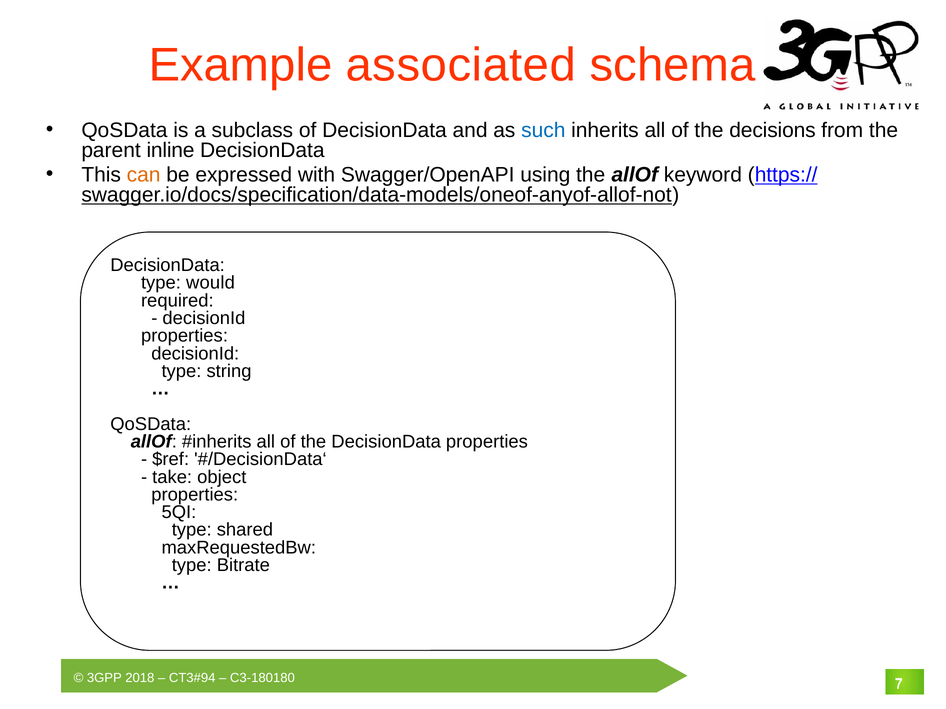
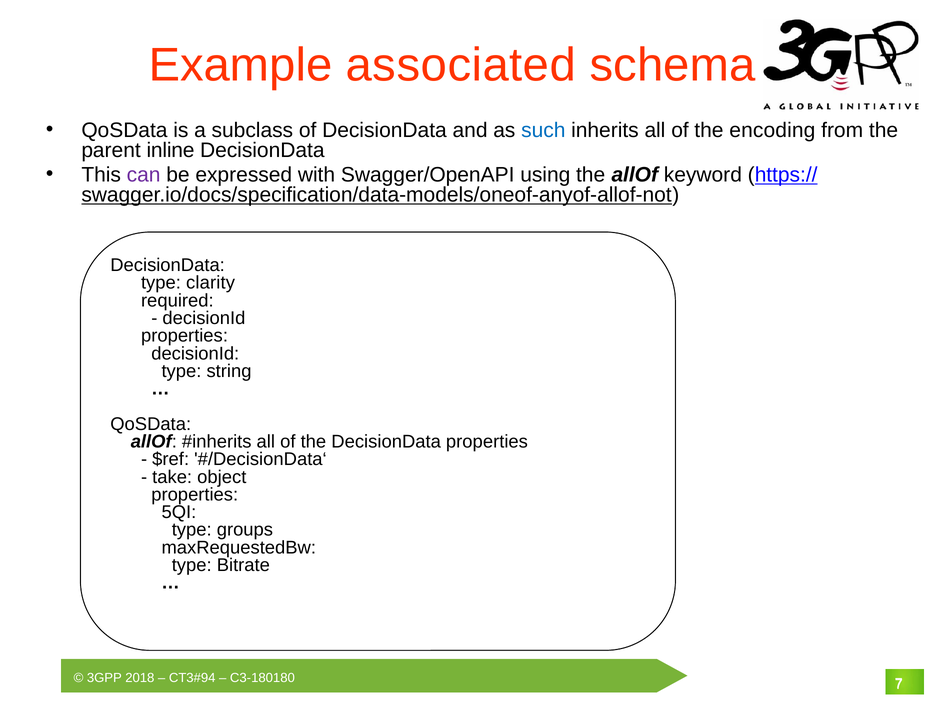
decisions: decisions -> encoding
can colour: orange -> purple
would: would -> clarity
shared: shared -> groups
